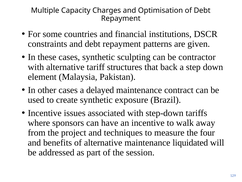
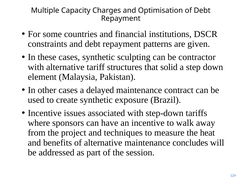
back: back -> solid
four: four -> heat
liquidated: liquidated -> concludes
